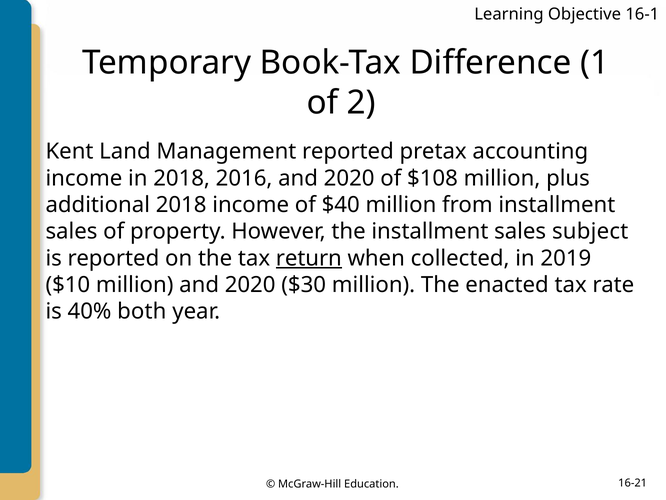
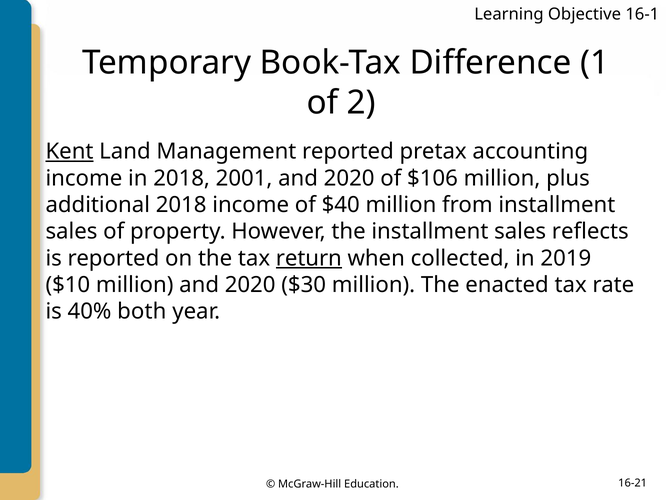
Kent underline: none -> present
2016: 2016 -> 2001
$108: $108 -> $106
subject: subject -> reflects
